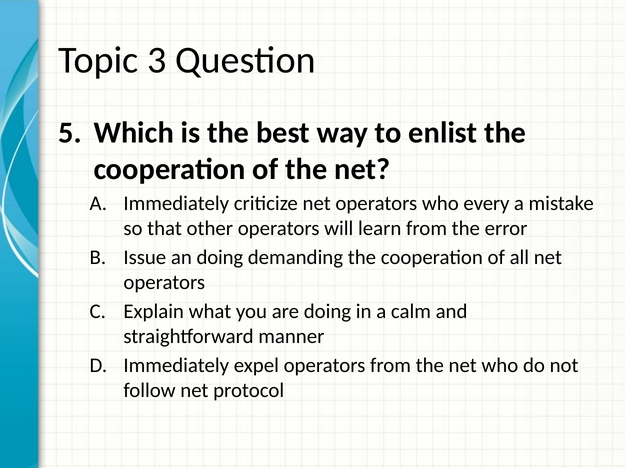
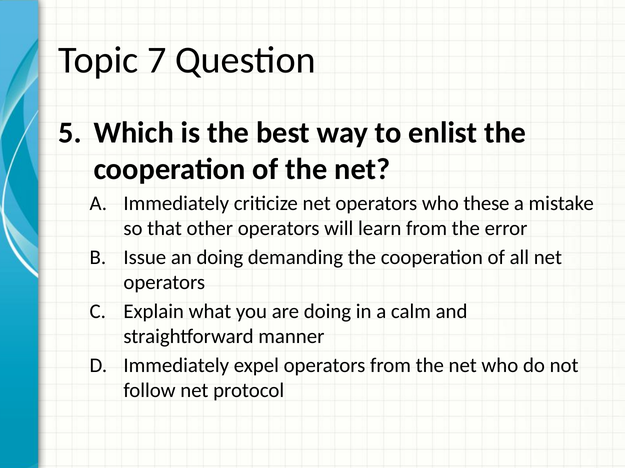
3: 3 -> 7
every: every -> these
